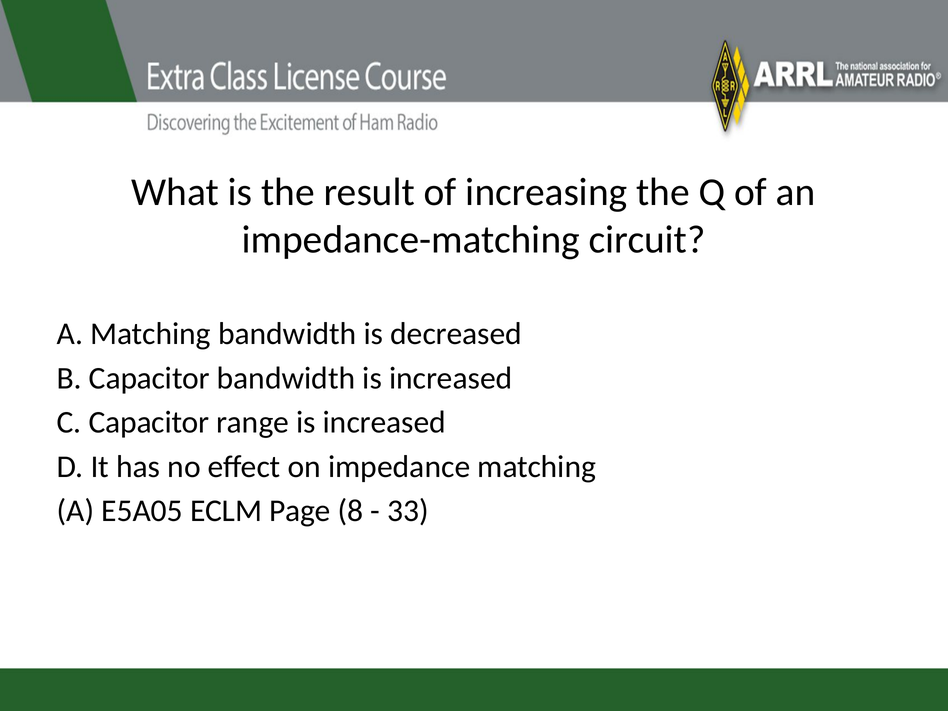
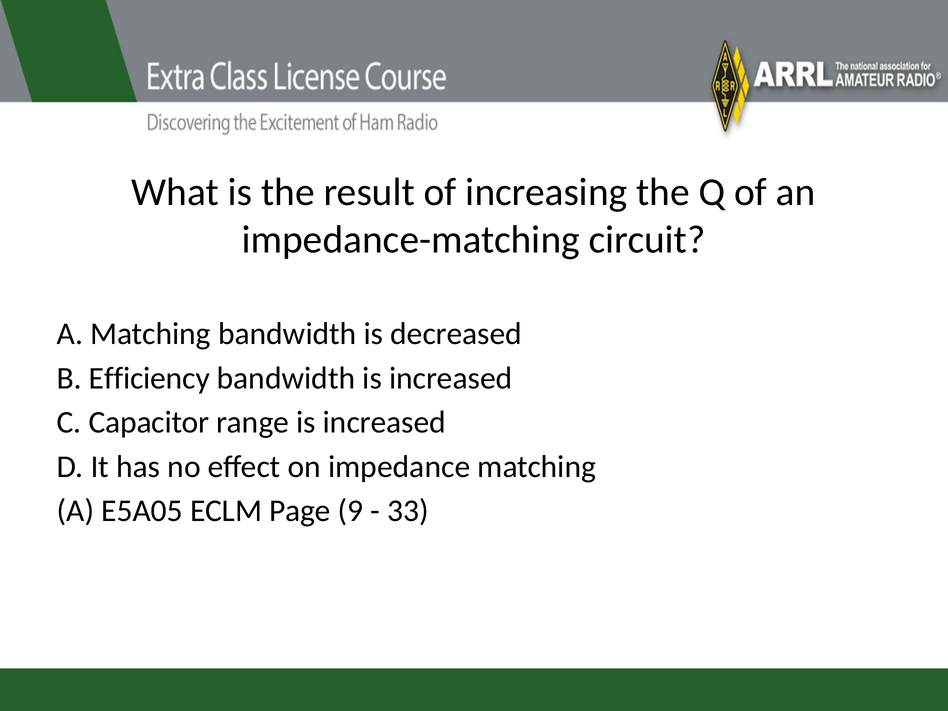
B Capacitor: Capacitor -> Efficiency
8: 8 -> 9
